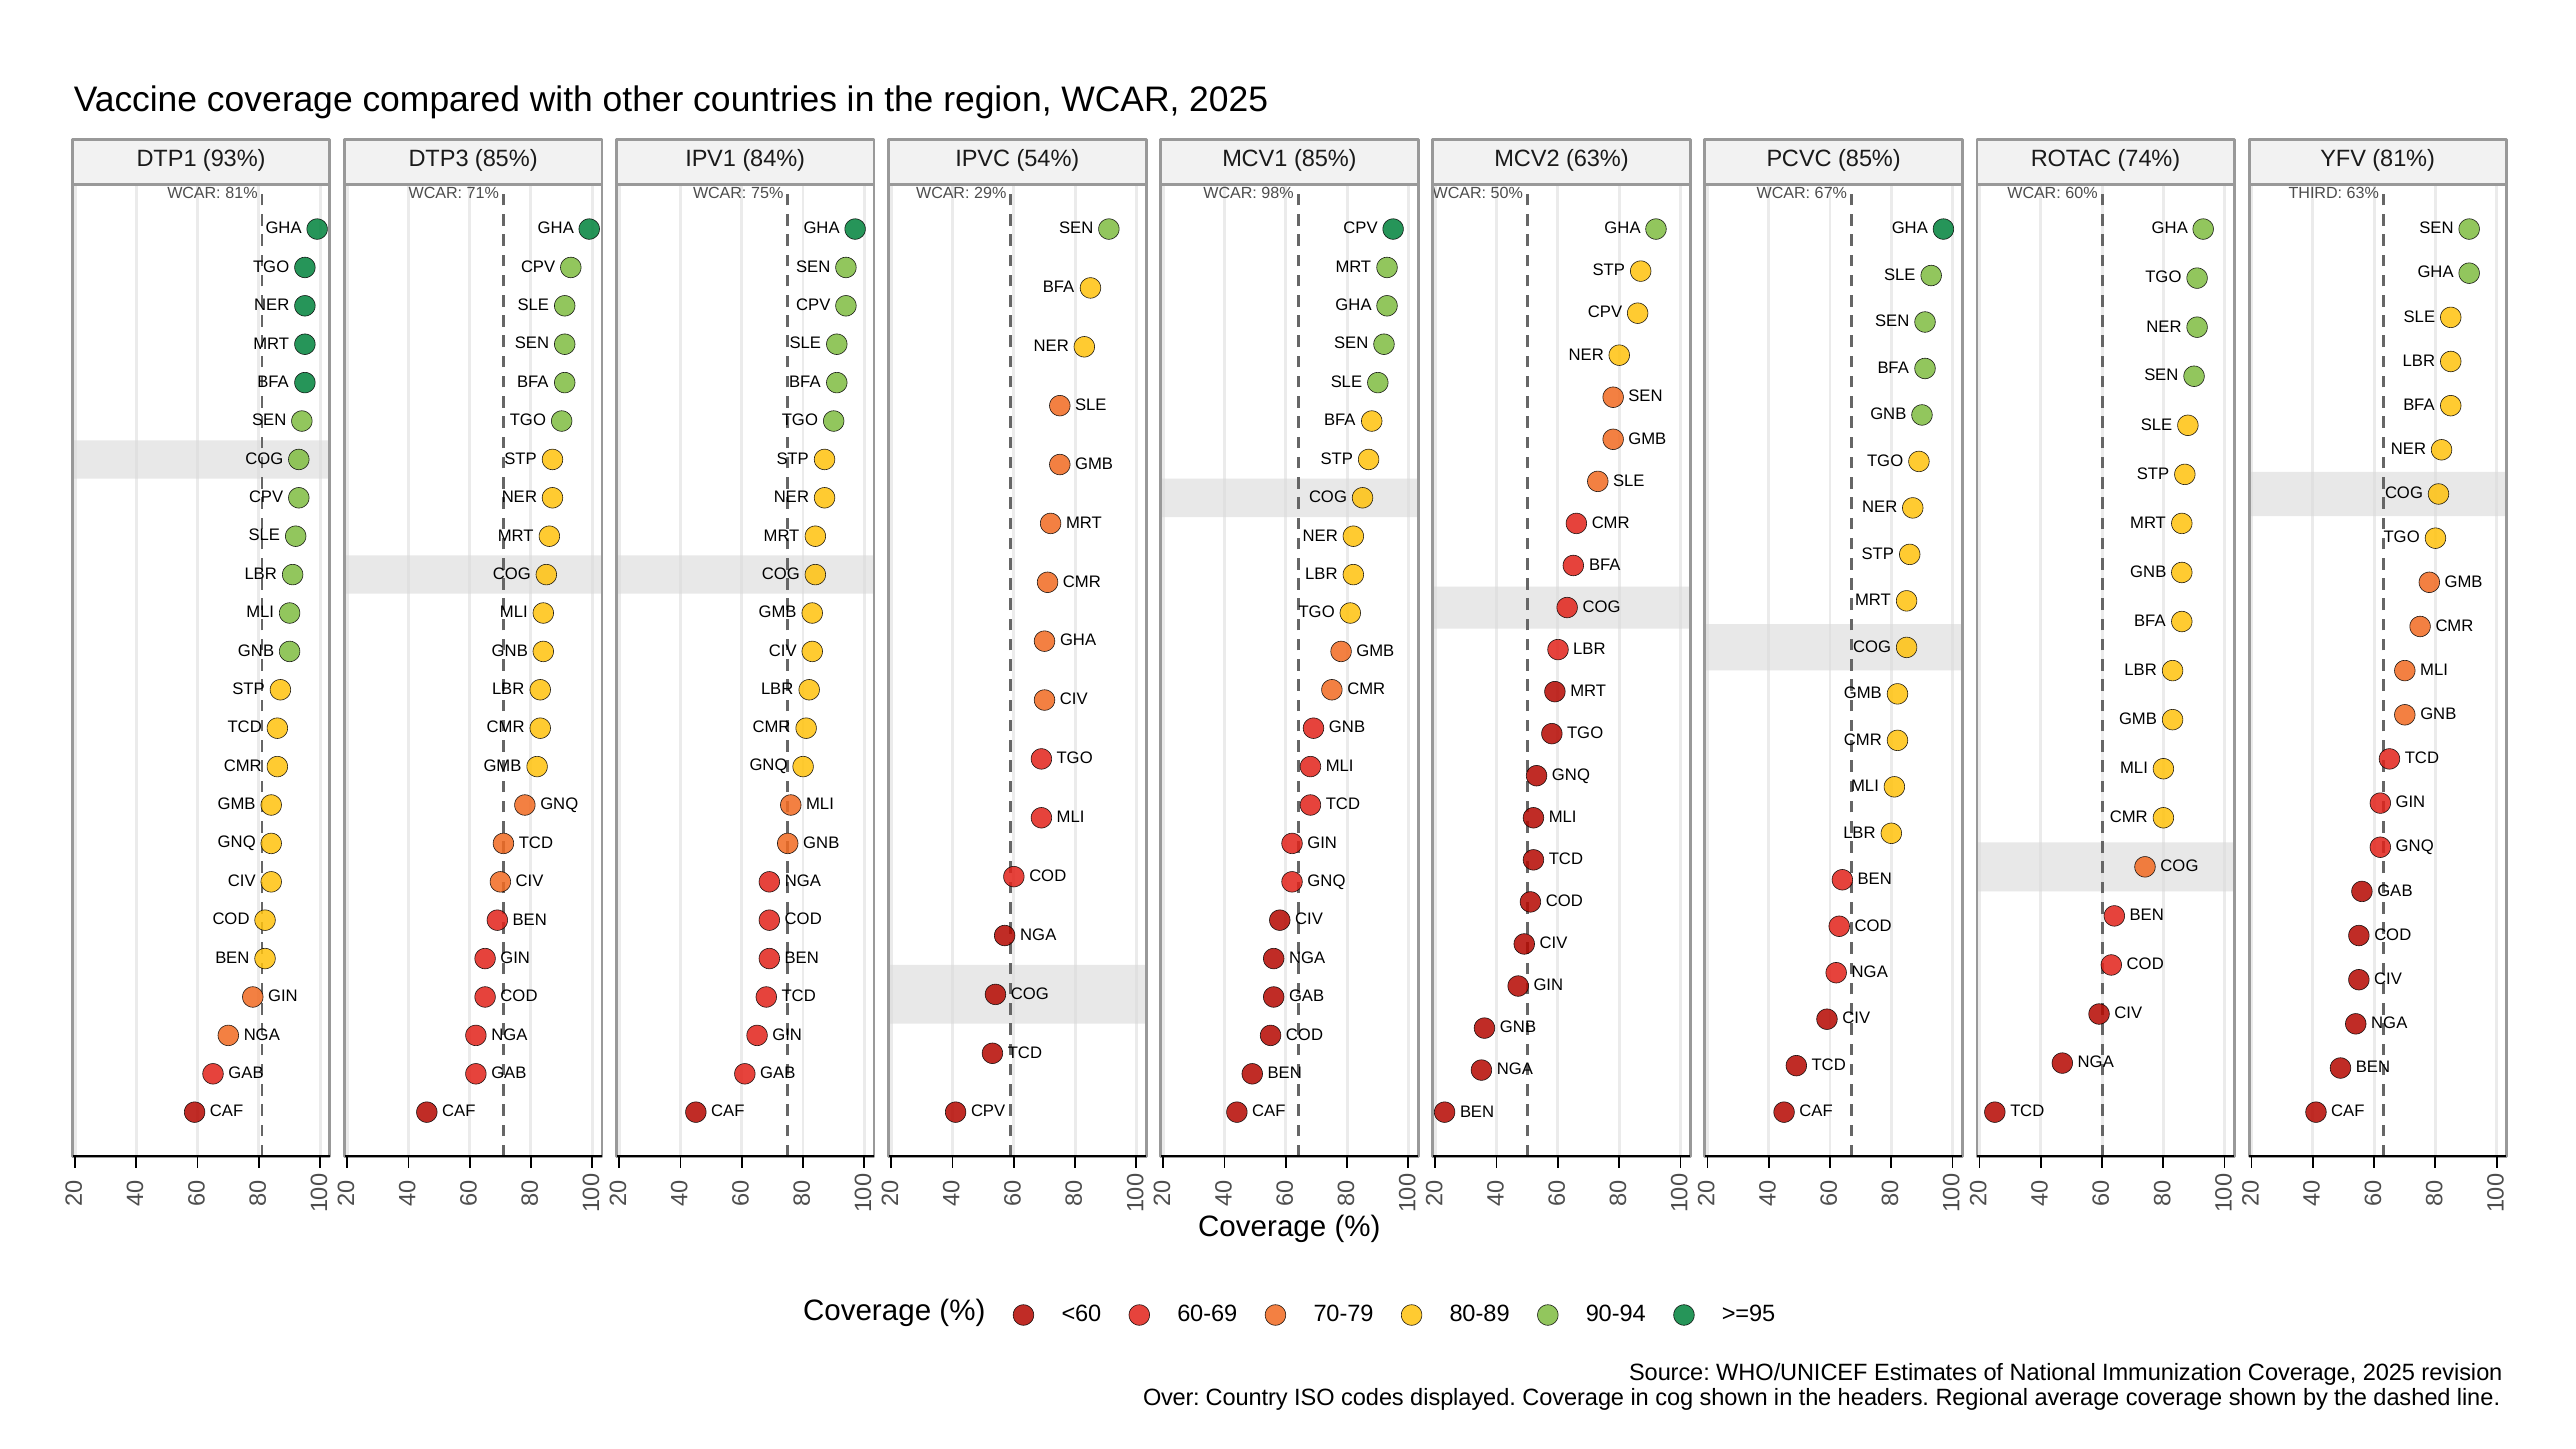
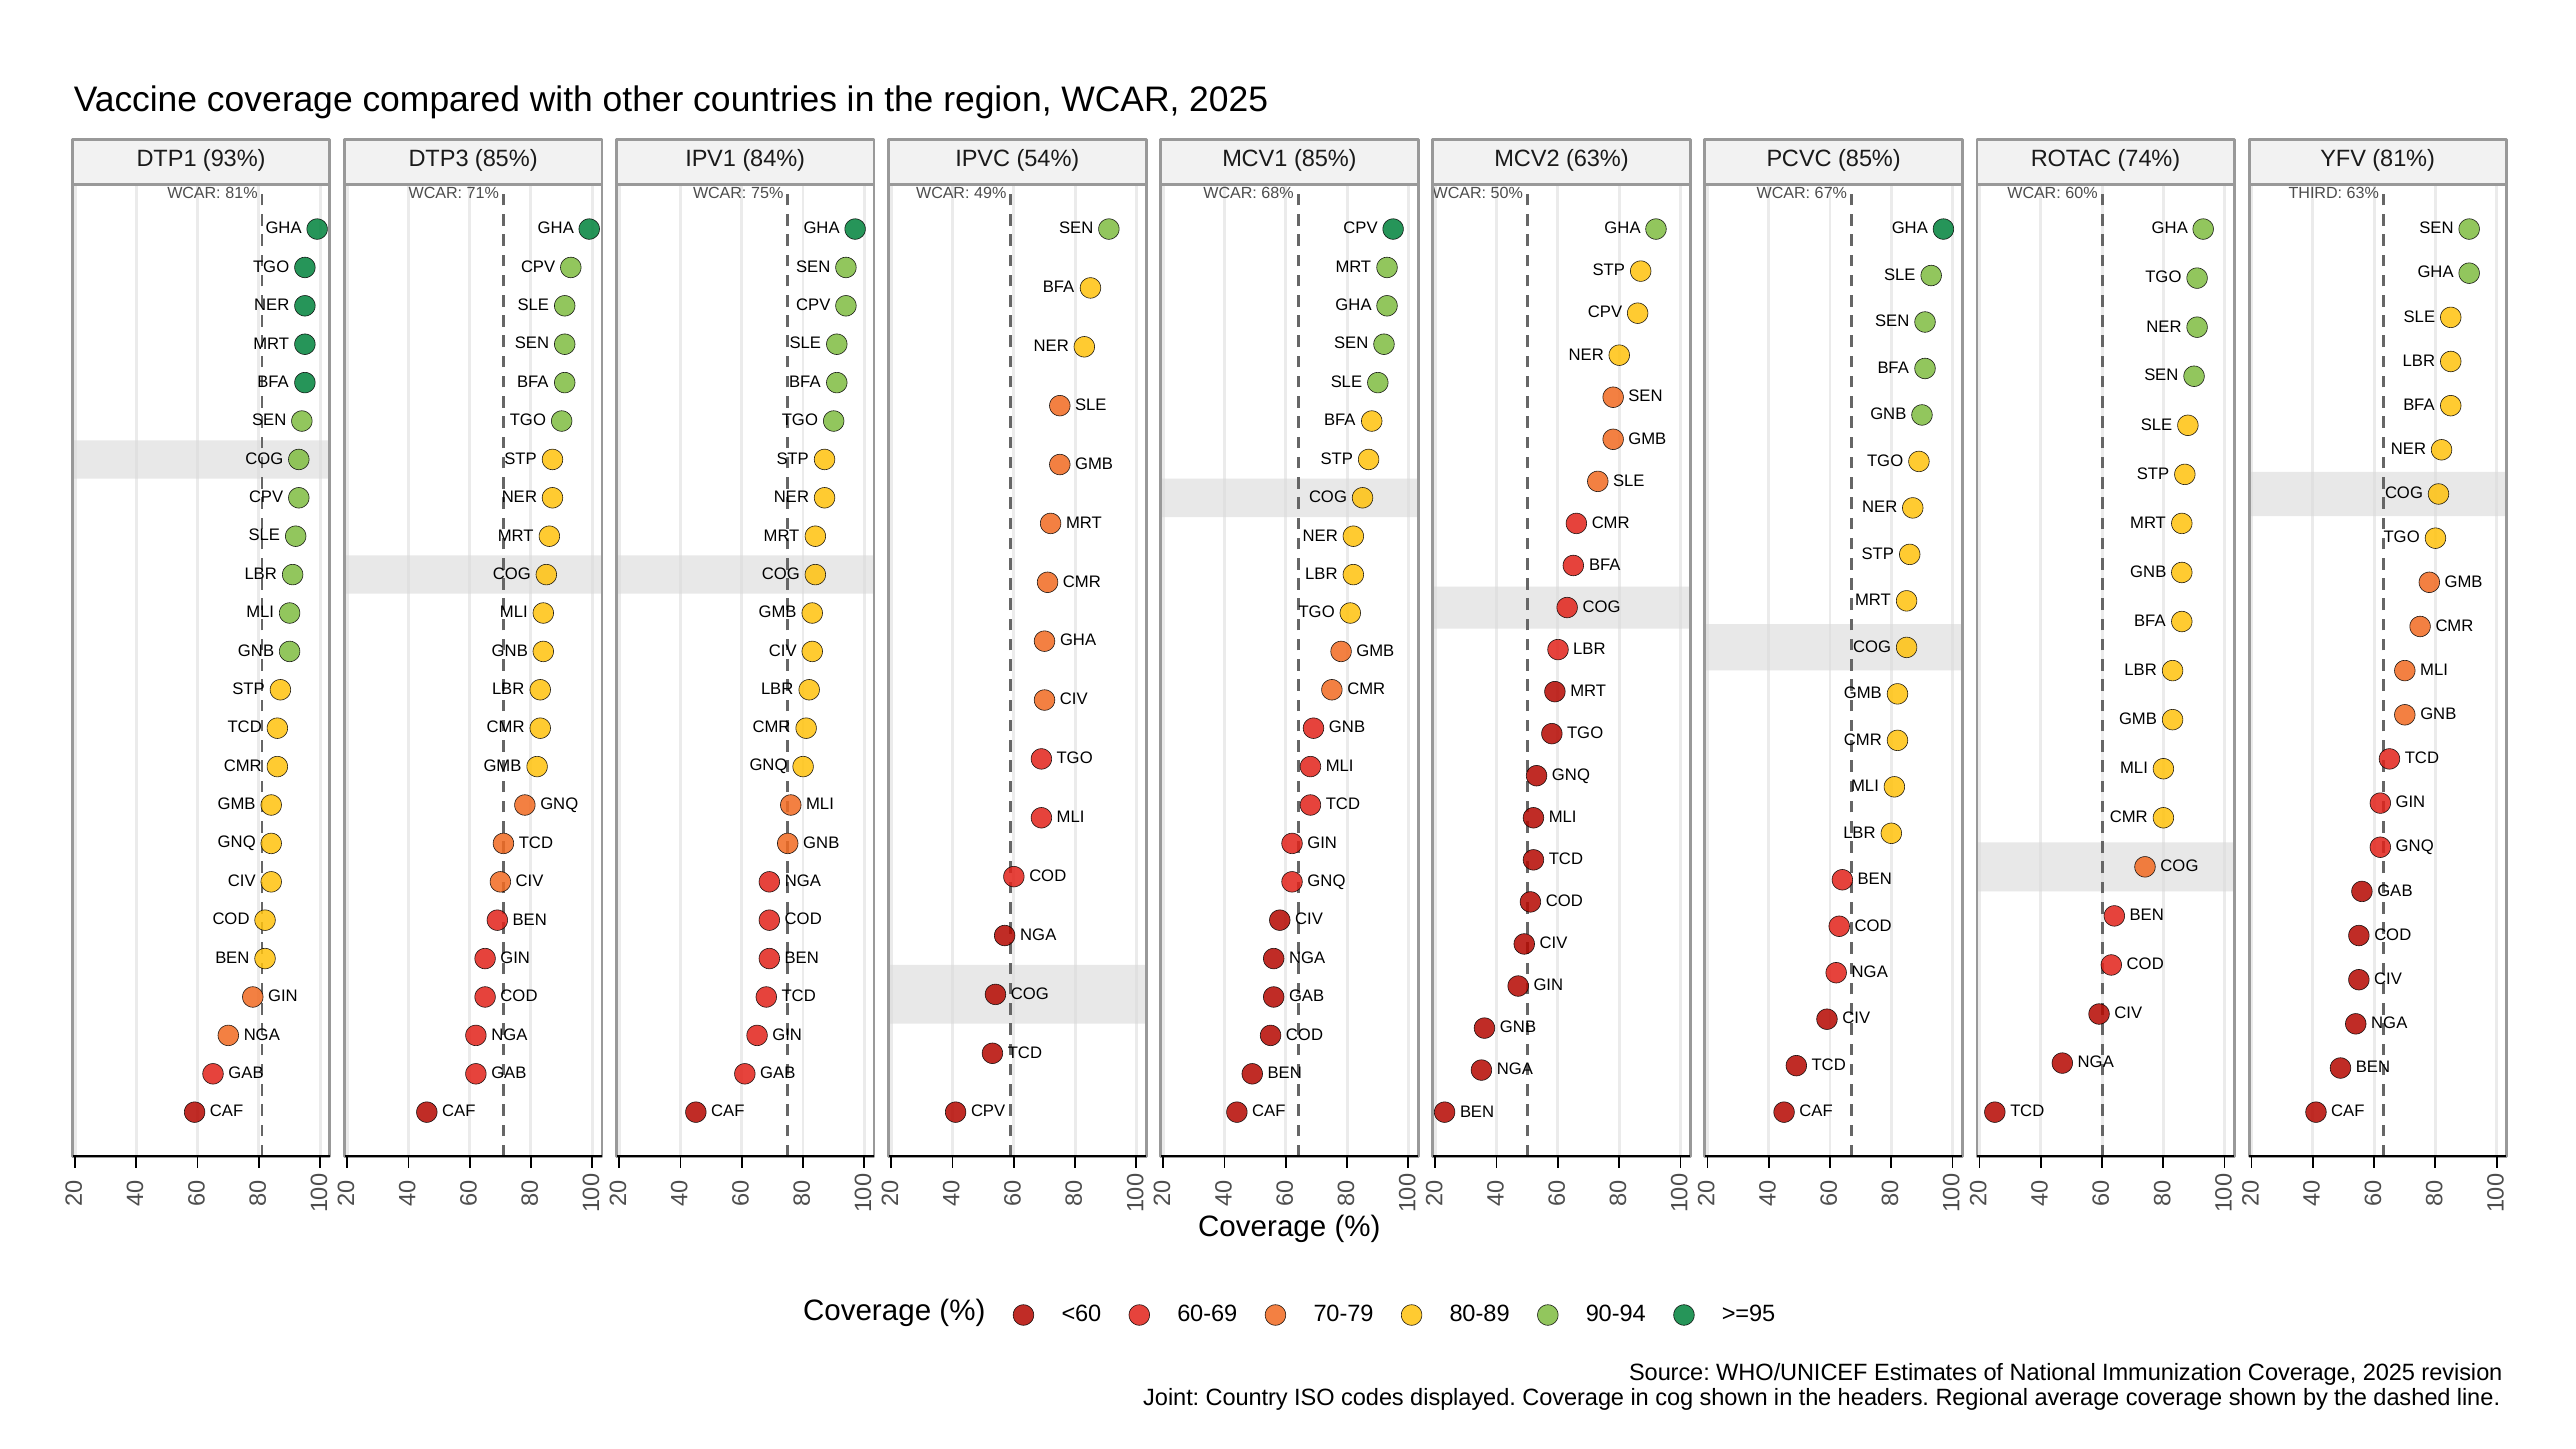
29%: 29% -> 49%
98%: 98% -> 68%
Over: Over -> Joint
